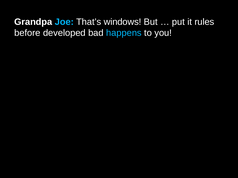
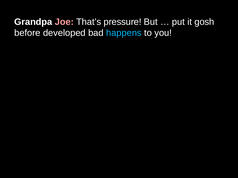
Joe colour: light blue -> pink
windows: windows -> pressure
rules: rules -> gosh
